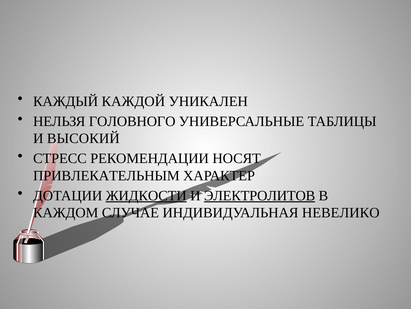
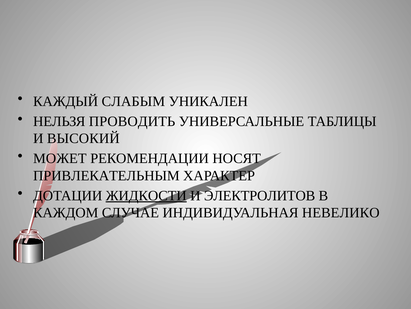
КАЖДОЙ: КАЖДОЙ -> СЛАБЫМ
ГОЛОВНОГО: ГОЛОВНОГО -> ПРОВОДИТЬ
СТРЕСС: СТРЕСС -> МОЖЕТ
ЭЛЕКТРОЛИТОВ underline: present -> none
